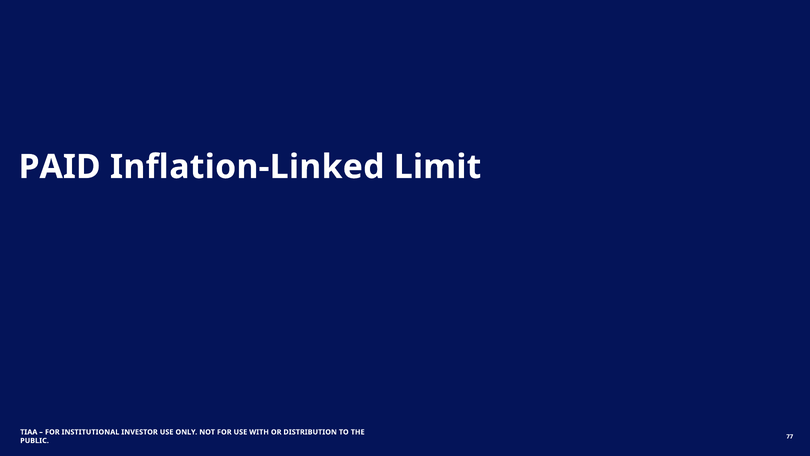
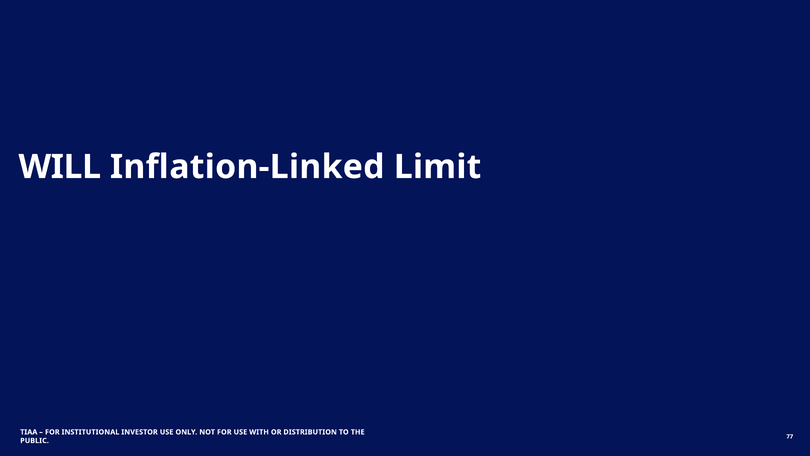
PAID: PAID -> WILL
